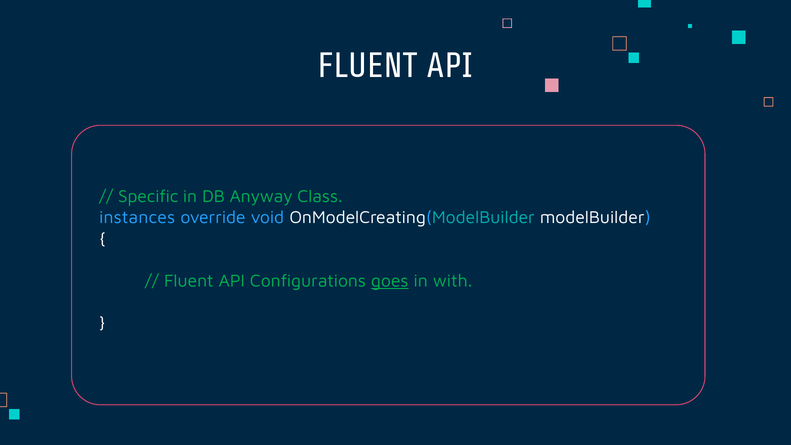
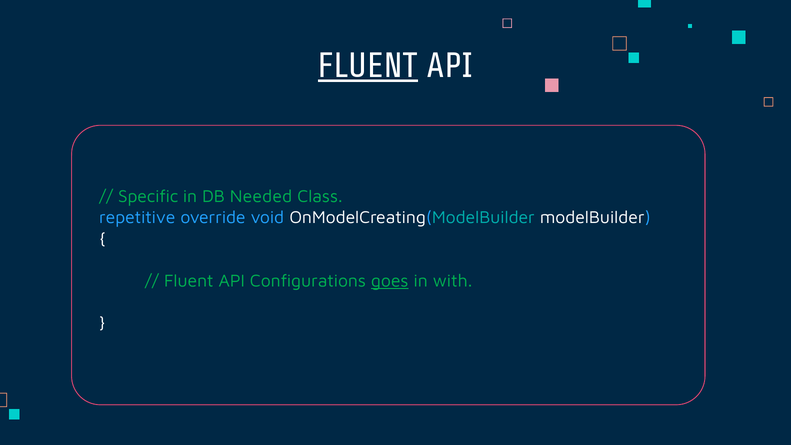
FLUENT at (368, 66) underline: none -> present
Anyway: Anyway -> Needed
instances: instances -> repetitive
